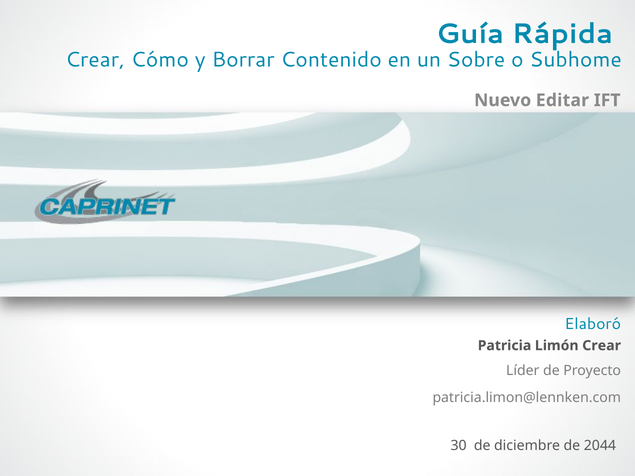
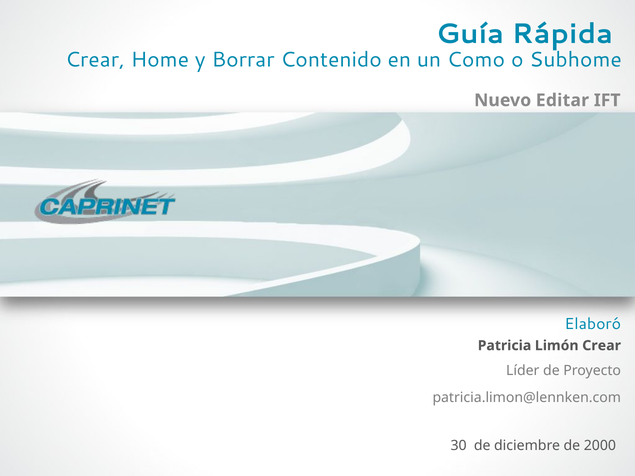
Cómo: Cómo -> Home
Sobre: Sobre -> Como
2044: 2044 -> 2000
